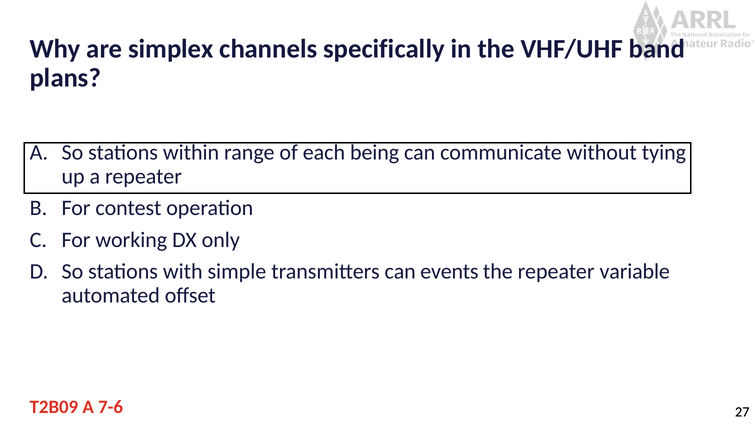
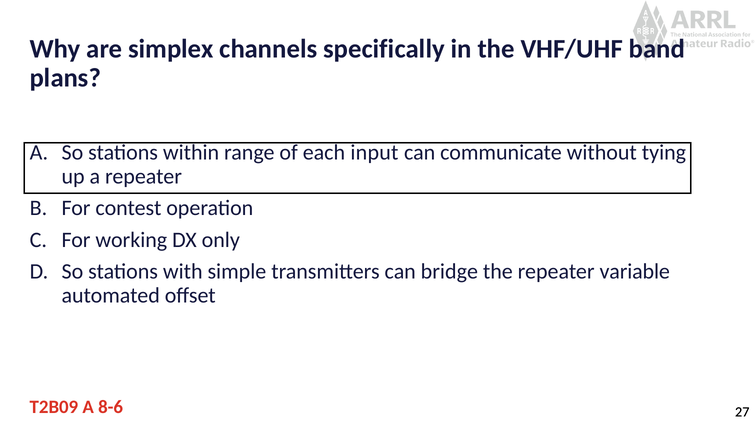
being: being -> input
events: events -> bridge
7-6: 7-6 -> 8-6
